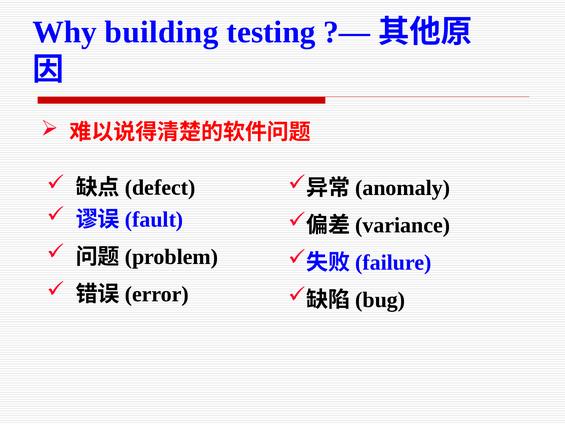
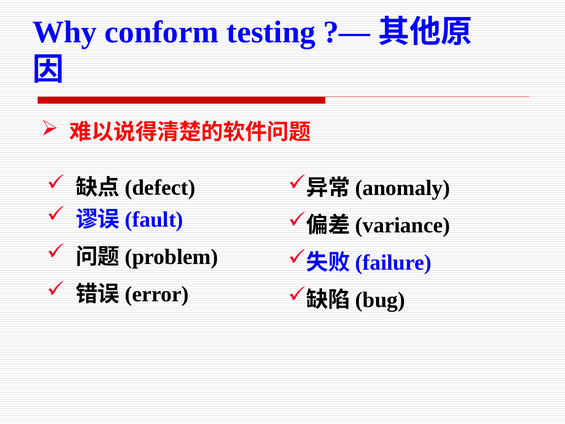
building: building -> conform
